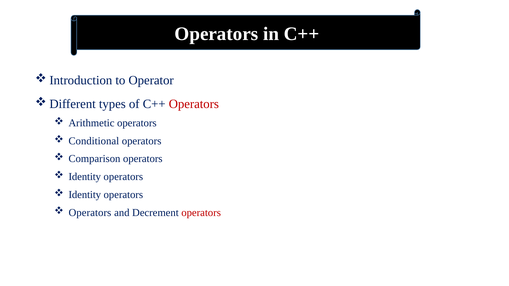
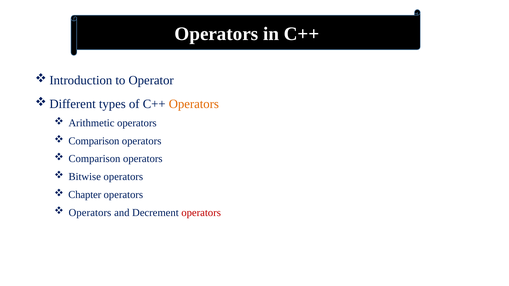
Operators at (194, 104) colour: red -> orange
Conditional at (94, 141): Conditional -> Comparison
Identity at (85, 177): Identity -> Bitwise
Identity at (85, 195): Identity -> Chapter
